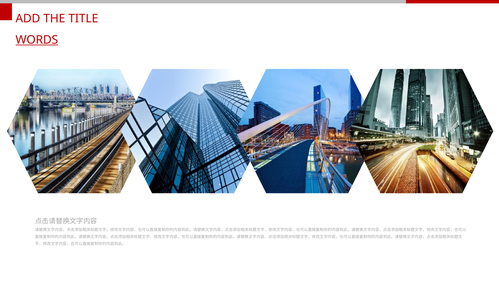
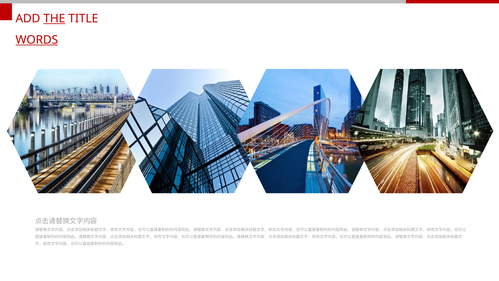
THE underline: none -> present
